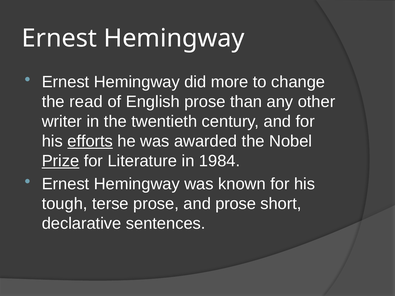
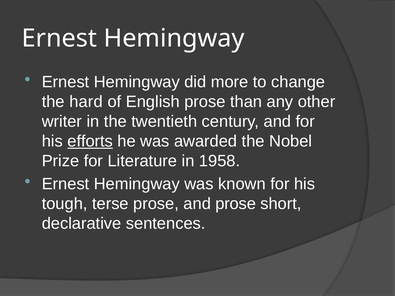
read: read -> hard
Prize underline: present -> none
1984: 1984 -> 1958
